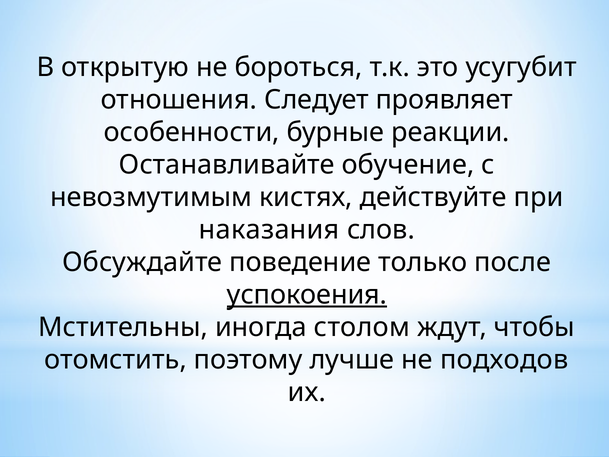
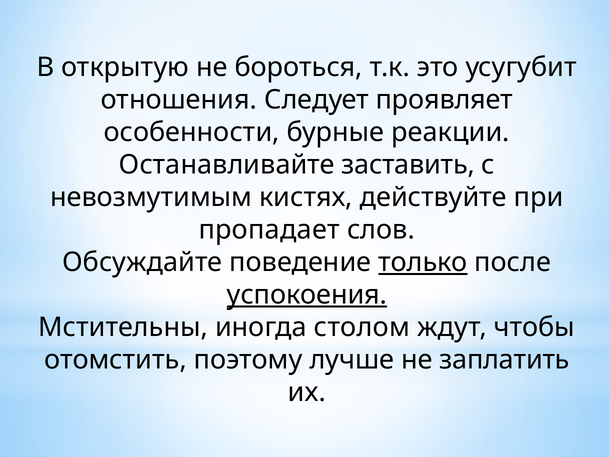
обучение: обучение -> заставить
наказания: наказания -> пропадает
только underline: none -> present
подходов: подходов -> заплатить
